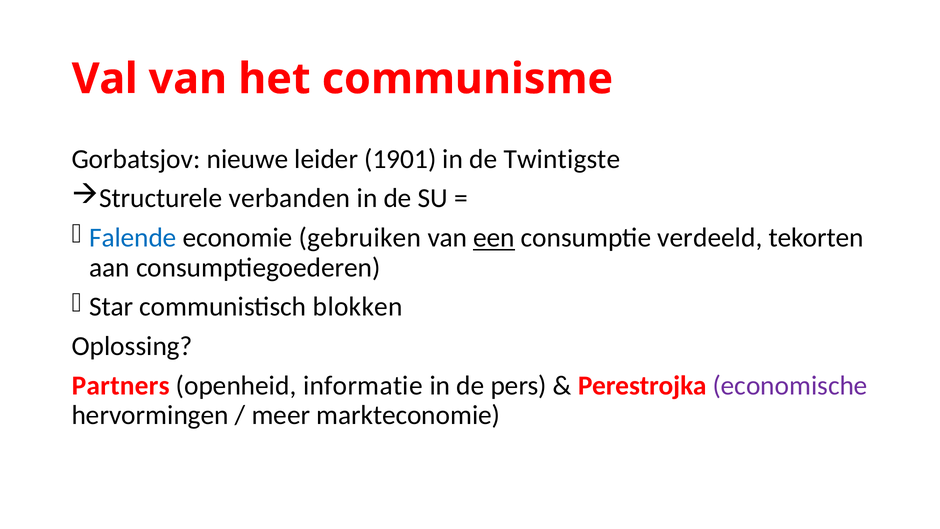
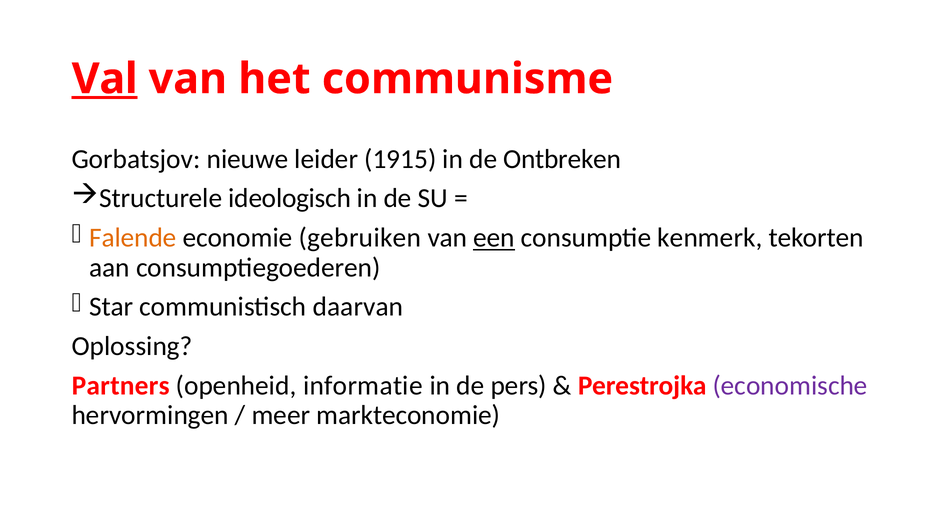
Val underline: none -> present
1901: 1901 -> 1915
Twintigste: Twintigste -> Ontbreken
verbanden: verbanden -> ideologisch
Falende colour: blue -> orange
verdeeld: verdeeld -> kenmerk
blokken: blokken -> daarvan
